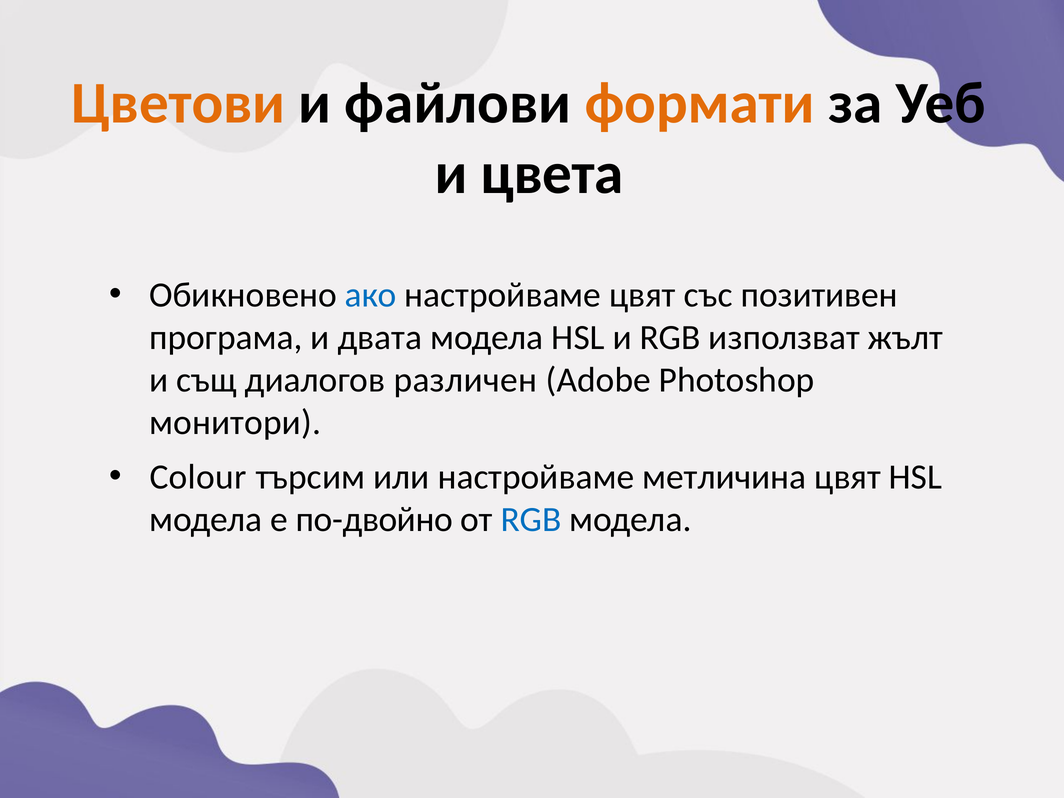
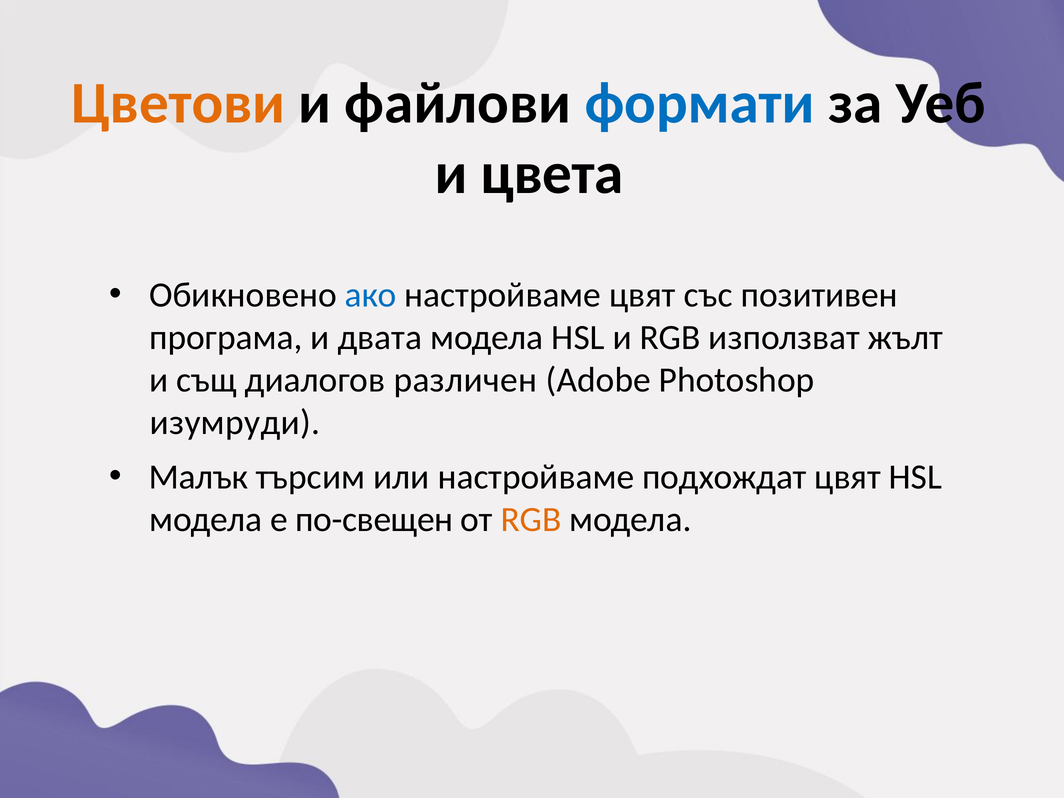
формати colour: orange -> blue
монитори: монитори -> изумруди
Colour: Colour -> Малък
метличина: метличина -> подхождат
по-двойно: по-двойно -> по-свещен
RGB at (531, 520) colour: blue -> orange
